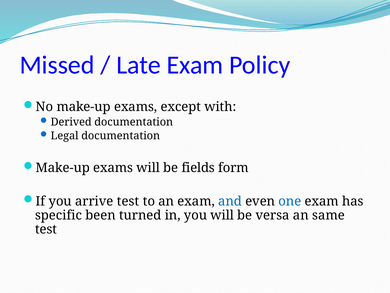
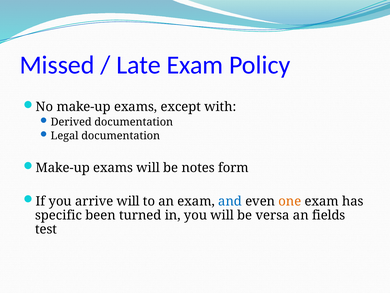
fields: fields -> notes
arrive test: test -> will
one colour: blue -> orange
same: same -> fields
